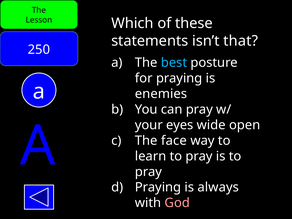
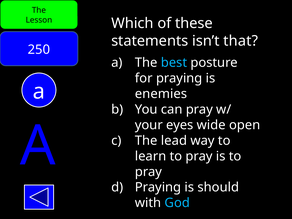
face: face -> lead
always: always -> should
God colour: pink -> light blue
